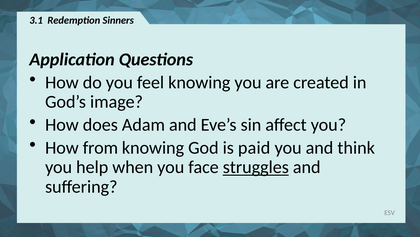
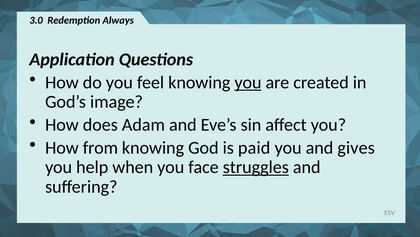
3.1: 3.1 -> 3.0
Sinners: Sinners -> Always
you at (248, 82) underline: none -> present
think: think -> gives
